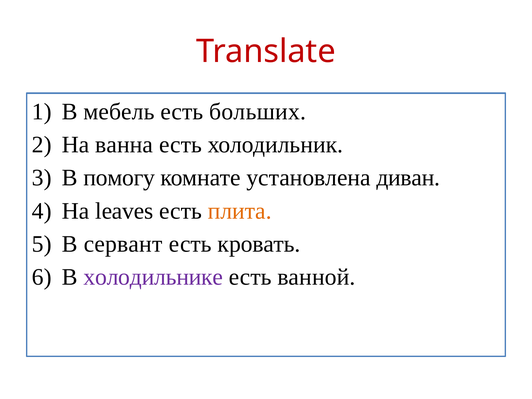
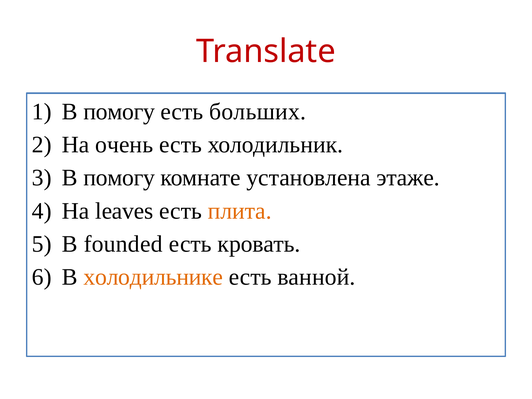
мебель at (119, 112): мебель -> помогу
ванна: ванна -> очень
диван: диван -> этаже
сервант: сервант -> founded
холодильнике colour: purple -> orange
